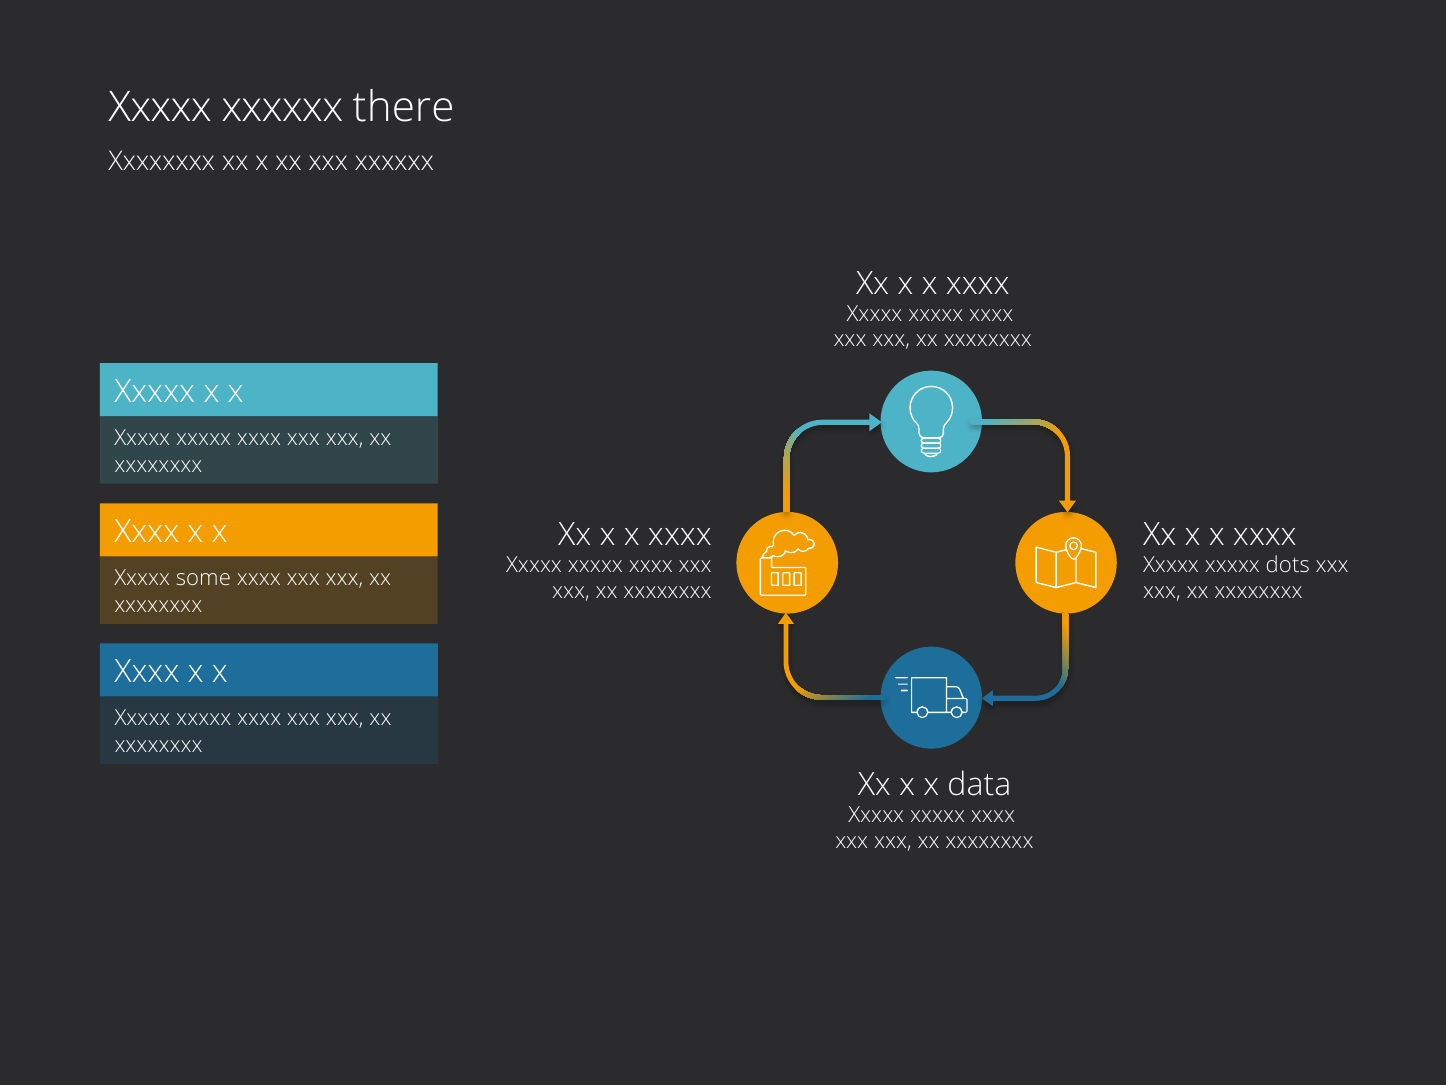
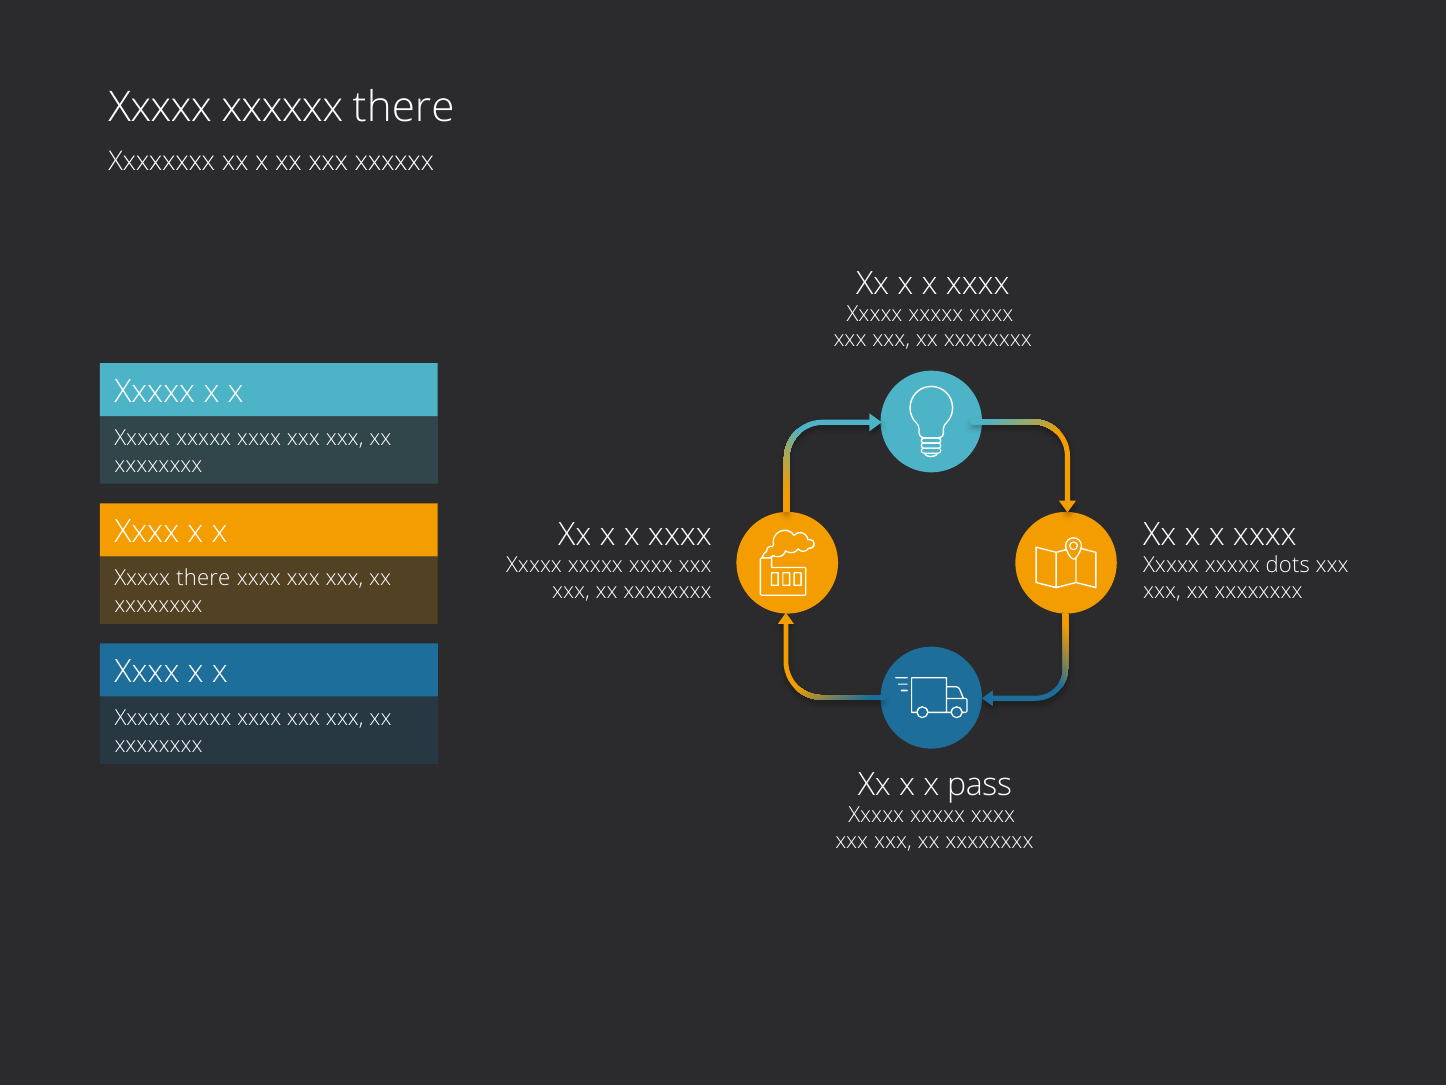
Xxxxx some: some -> there
data: data -> pass
